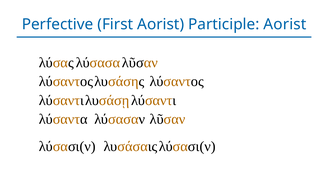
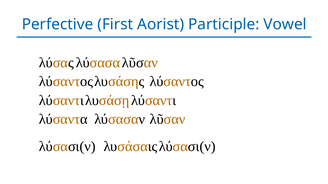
Participle Aorist: Aorist -> Vowel
